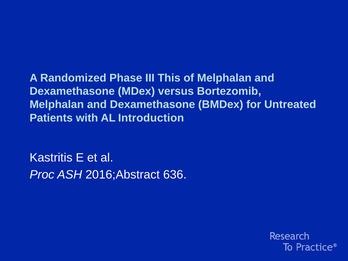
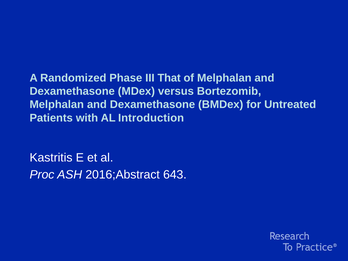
This: This -> That
636: 636 -> 643
